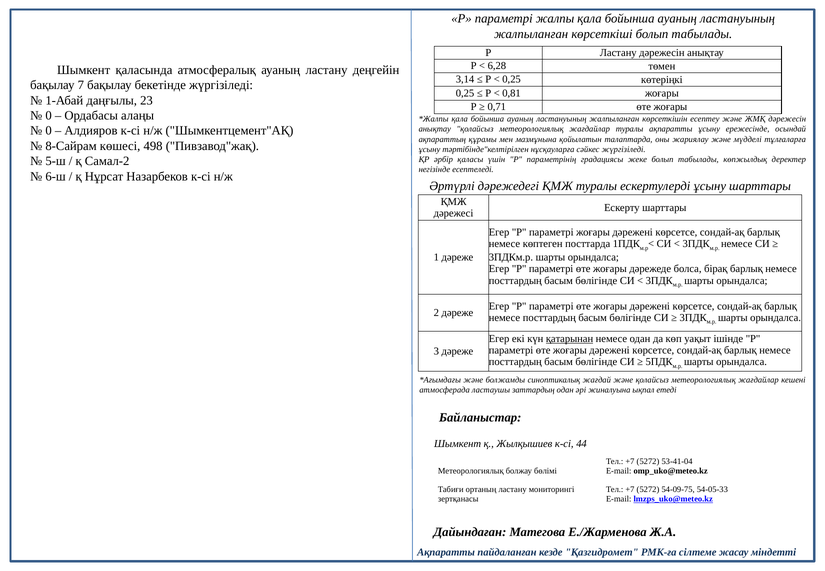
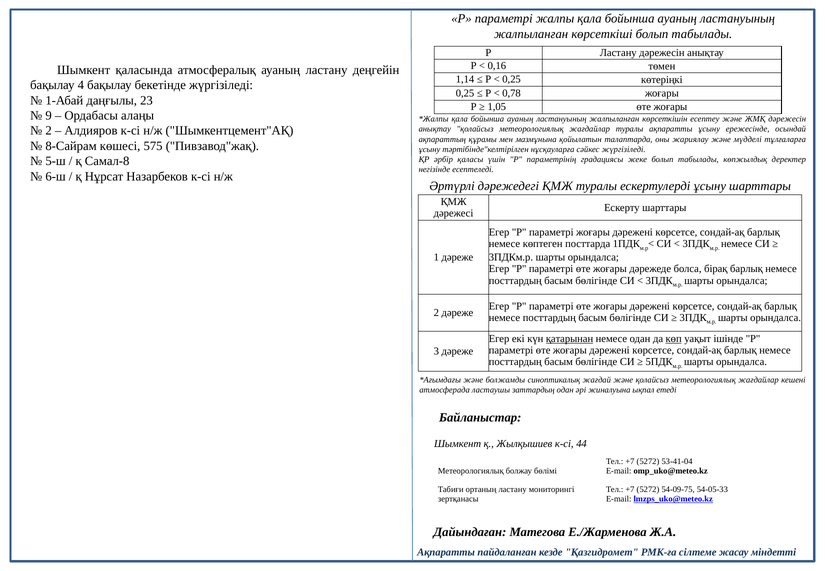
6,28: 6,28 -> 0,16
3,14: 3,14 -> 1,14
7: 7 -> 4
0,81: 0,81 -> 0,78
0,71: 0,71 -> 1,05
0 at (49, 116): 0 -> 9
0 at (49, 131): 0 -> 2
498: 498 -> 575
Самал-2: Самал-2 -> Самал-8
көп underline: none -> present
